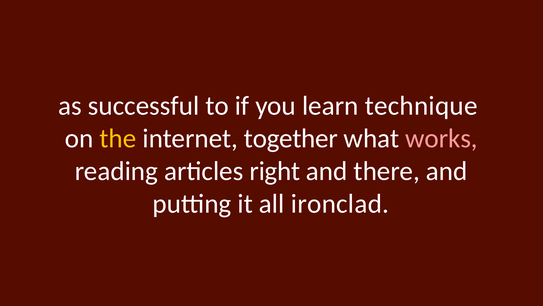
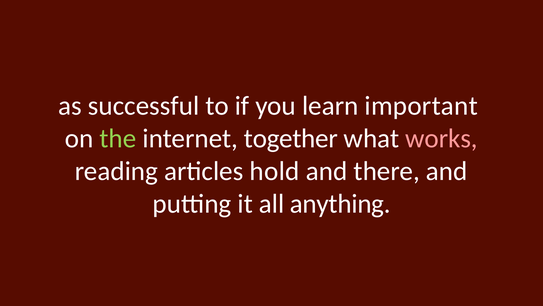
technique: technique -> important
the colour: yellow -> light green
right: right -> hold
ironclad: ironclad -> anything
